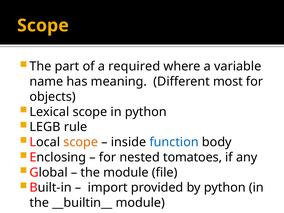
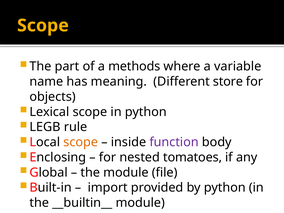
required: required -> methods
most: most -> store
function colour: blue -> purple
